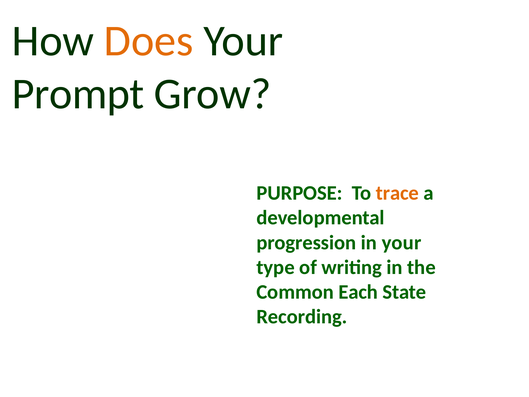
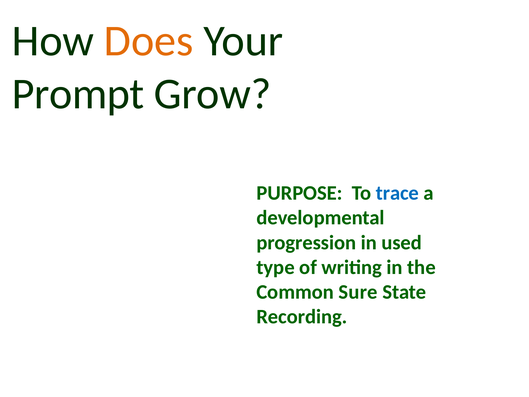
trace colour: orange -> blue
in your: your -> used
Each: Each -> Sure
